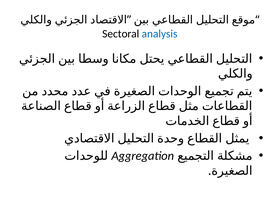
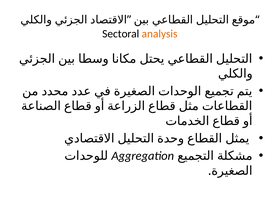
analysis colour: blue -> orange
